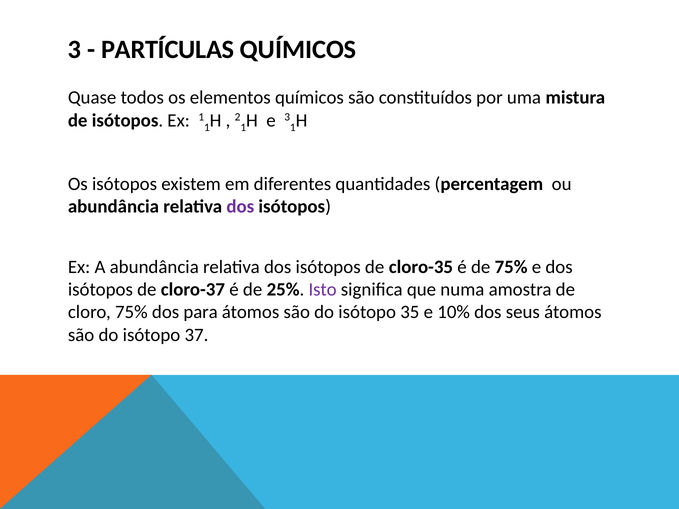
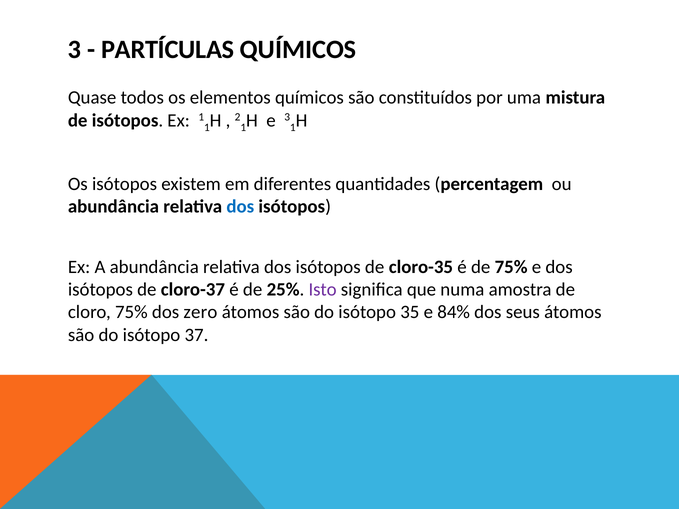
dos at (240, 207) colour: purple -> blue
para: para -> zero
10%: 10% -> 84%
